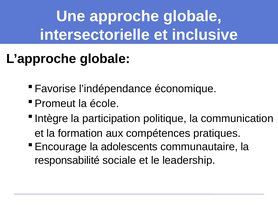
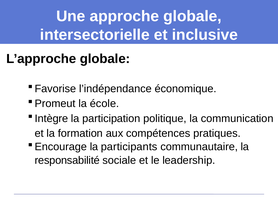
adolescents: adolescents -> participants
